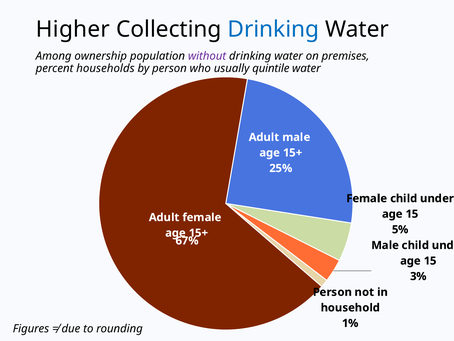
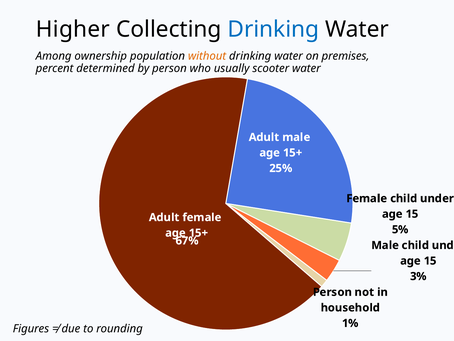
without colour: purple -> orange
households: households -> determined
quintile: quintile -> scooter
